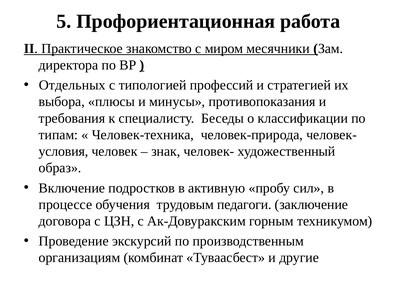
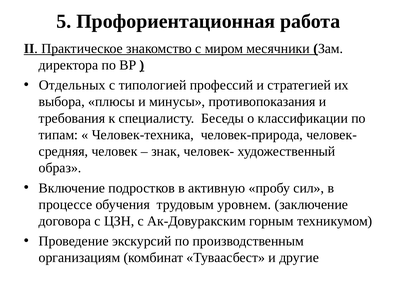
условия: условия -> средняя
педагоги: педагоги -> уровнем
